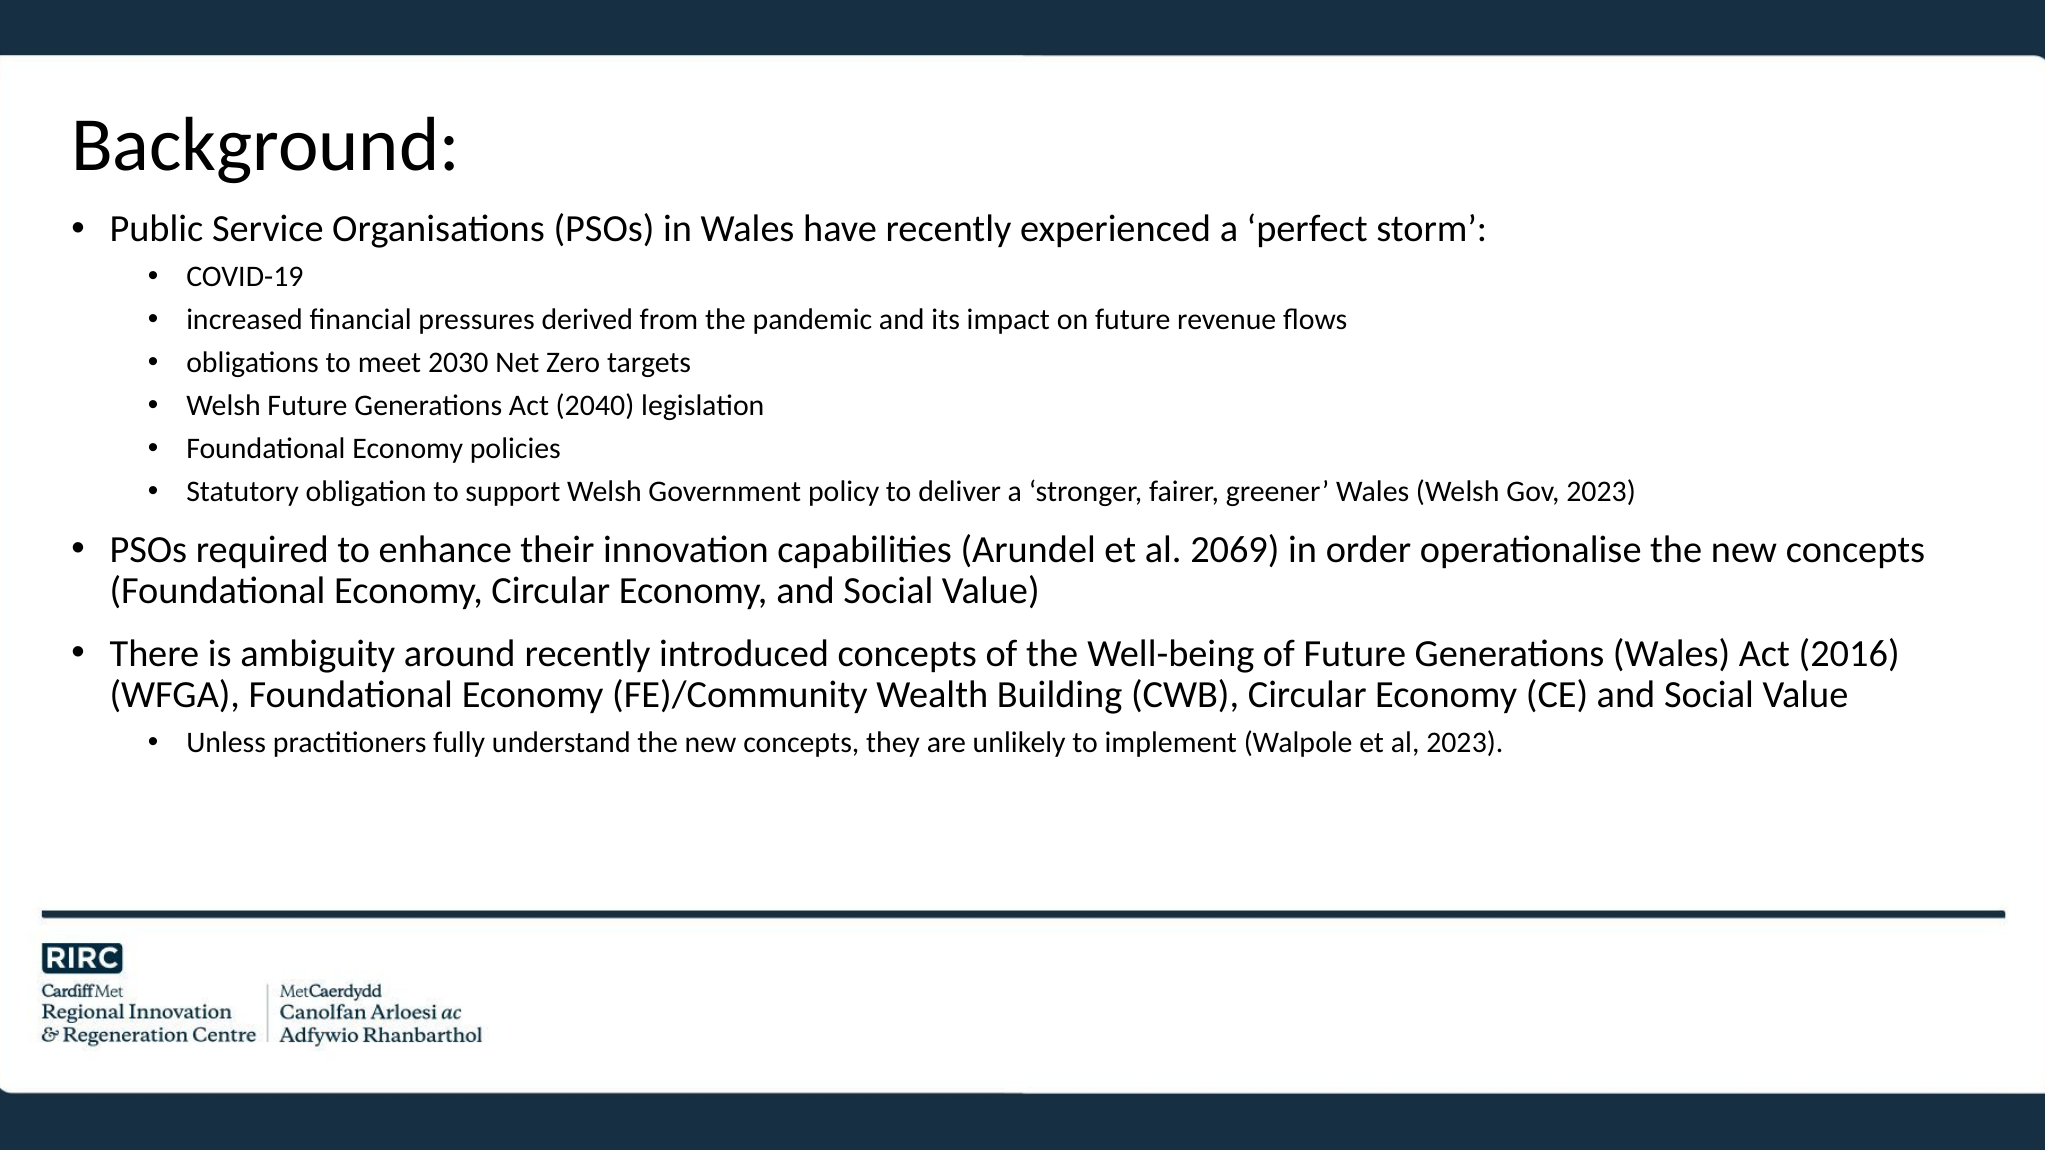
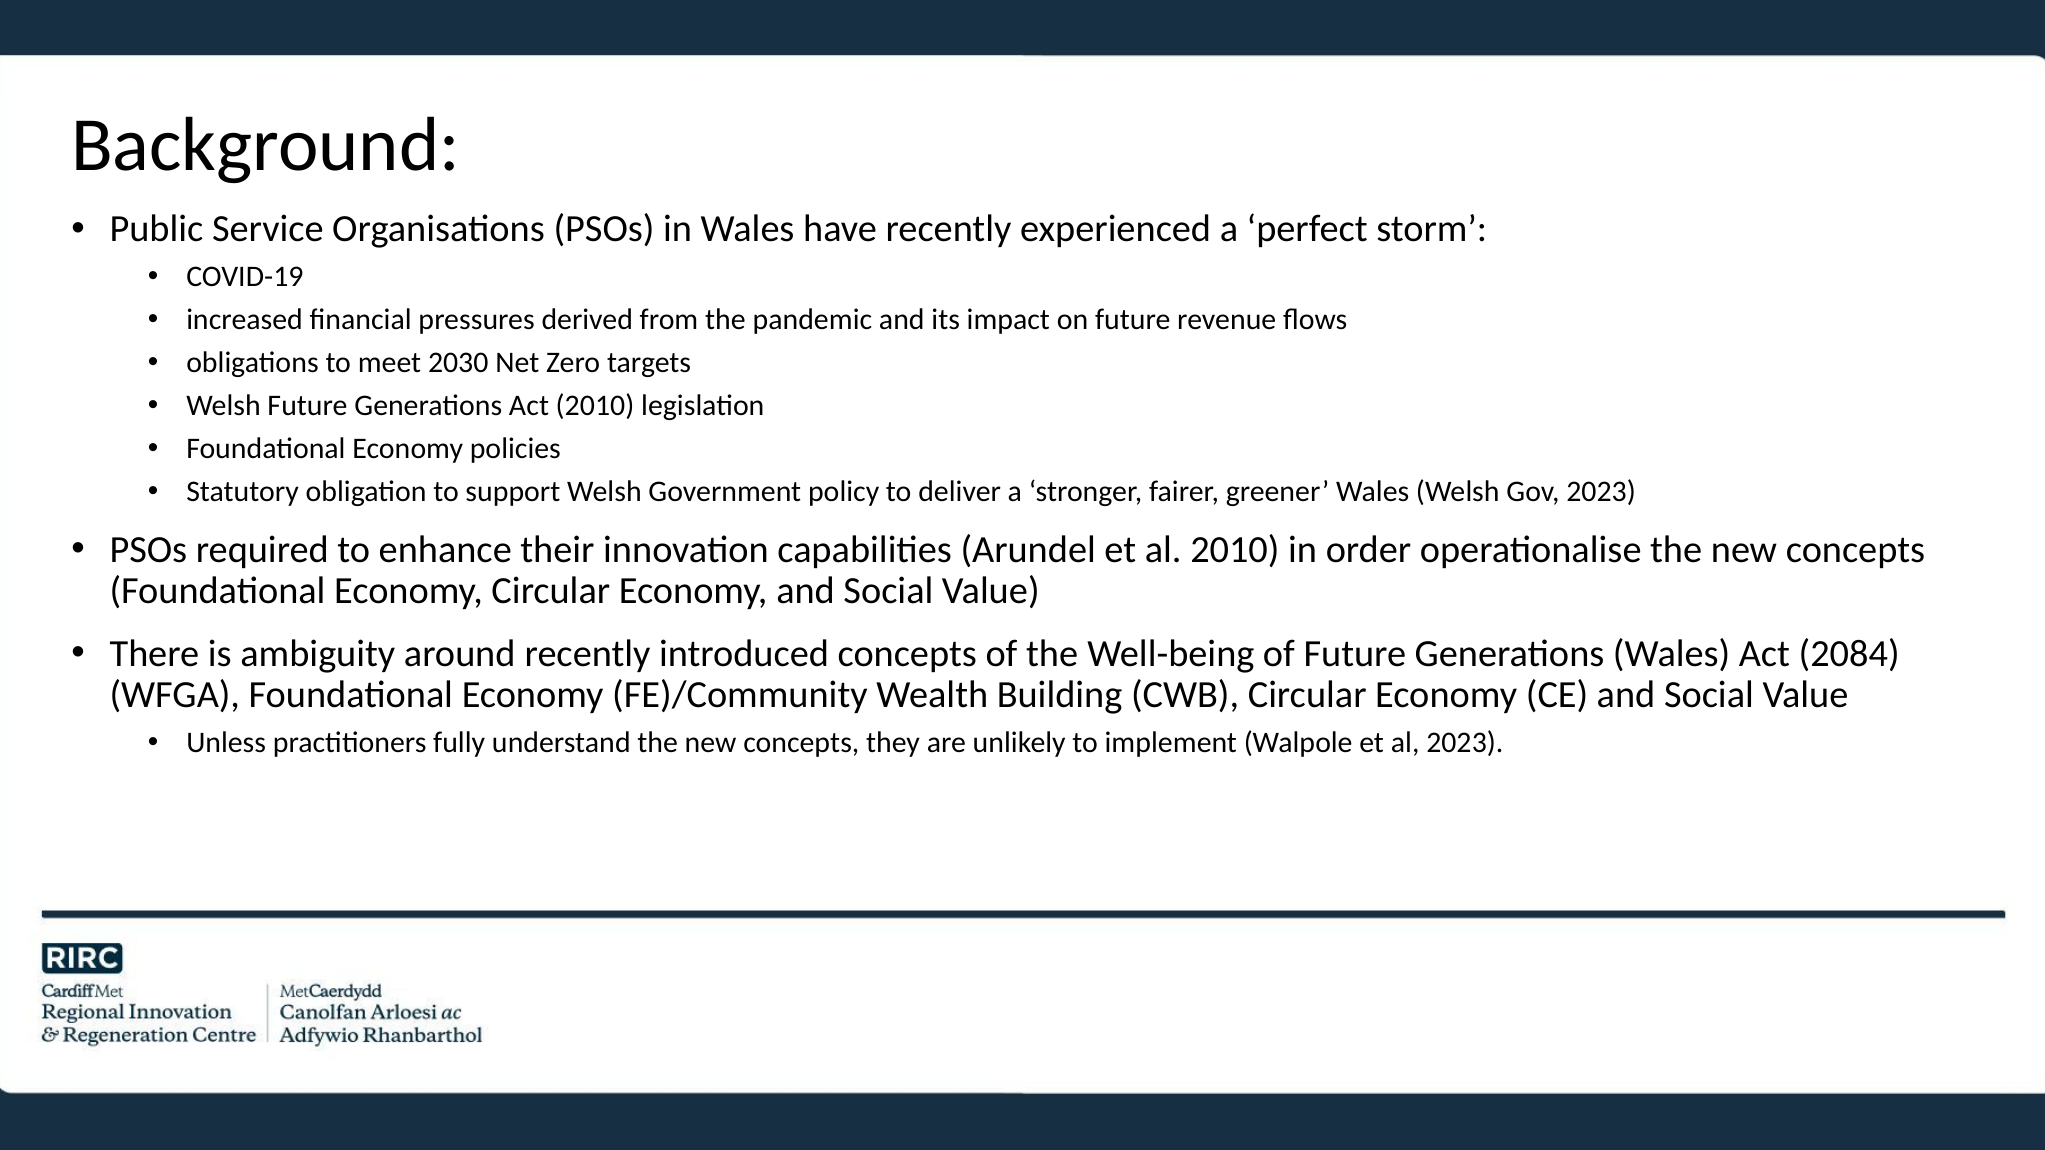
Act 2040: 2040 -> 2010
al 2069: 2069 -> 2010
2016: 2016 -> 2084
